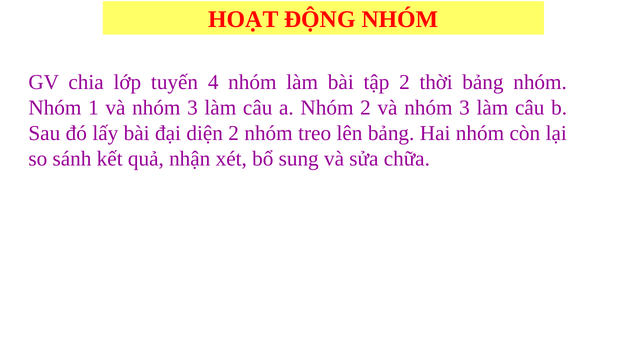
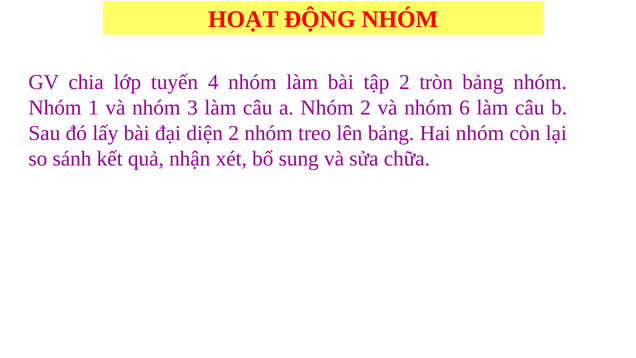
thời: thời -> tròn
2 và nhóm 3: 3 -> 6
